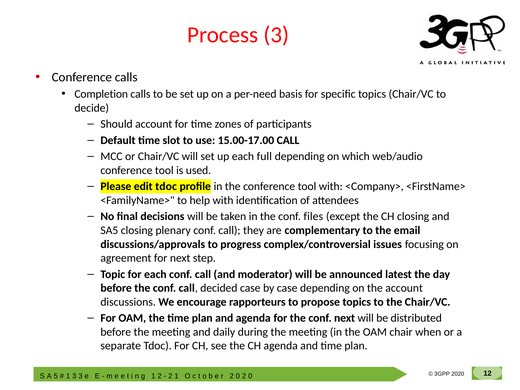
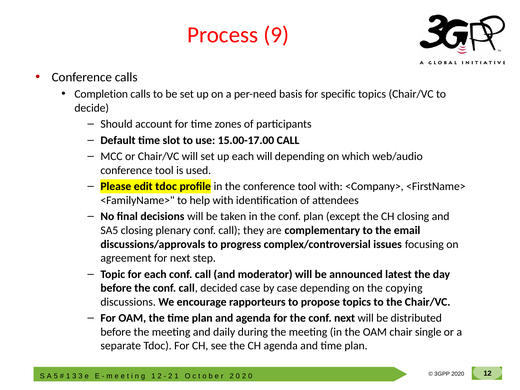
Process 3: 3 -> 9
each full: full -> will
conf files: files -> plan
the account: account -> copying
when: when -> single
